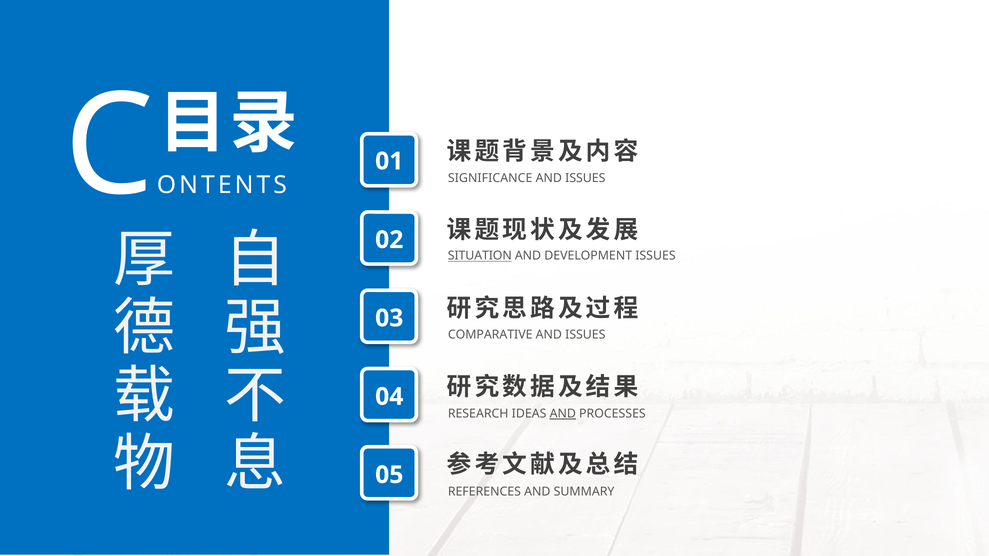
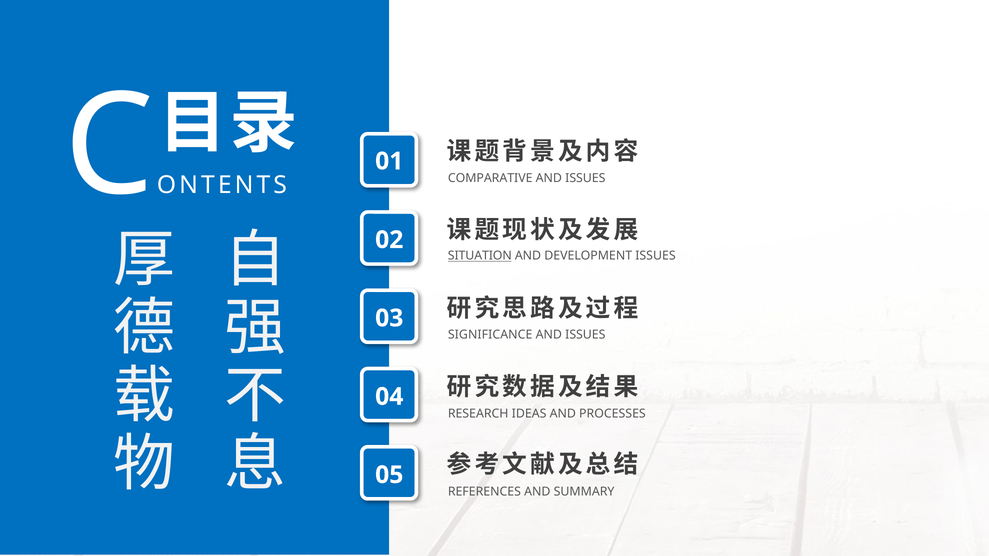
SIGNIFICANCE: SIGNIFICANCE -> COMPARATIVE
COMPARATIVE: COMPARATIVE -> SIGNIFICANCE
AND at (563, 414) underline: present -> none
